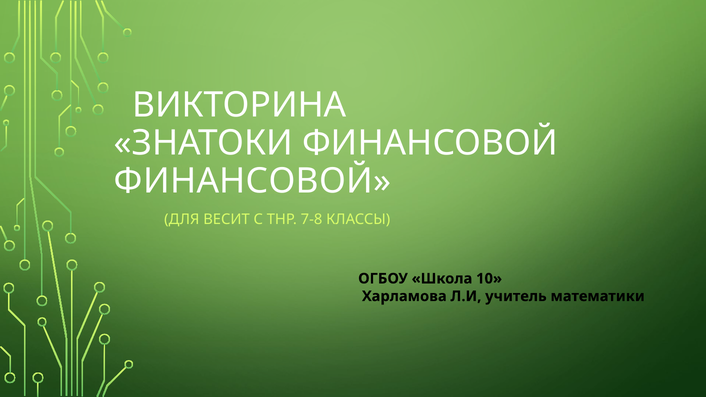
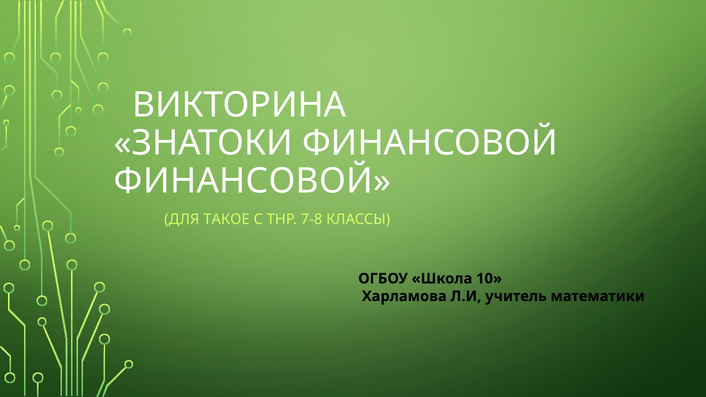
ВЕСИТ: ВЕСИТ -> ТАКОЕ
